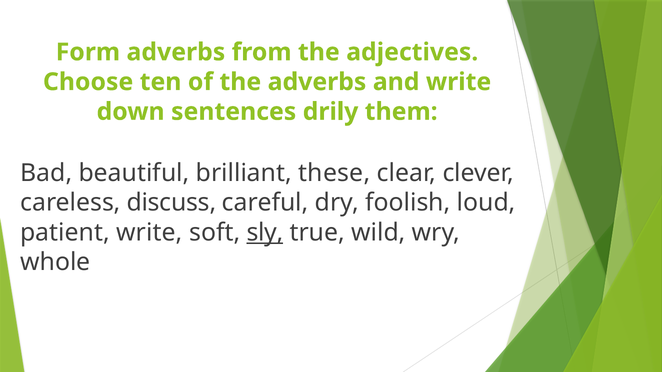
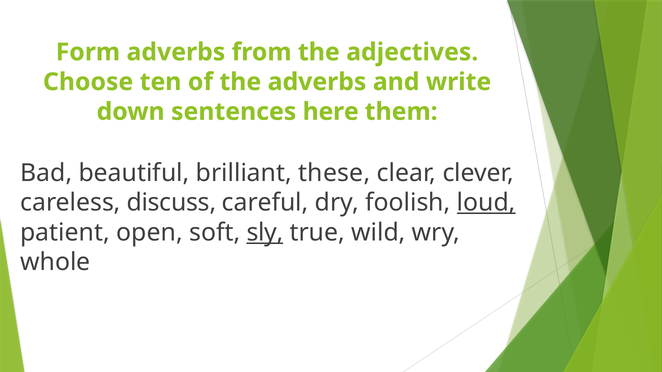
drily: drily -> here
loud underline: none -> present
patient write: write -> open
